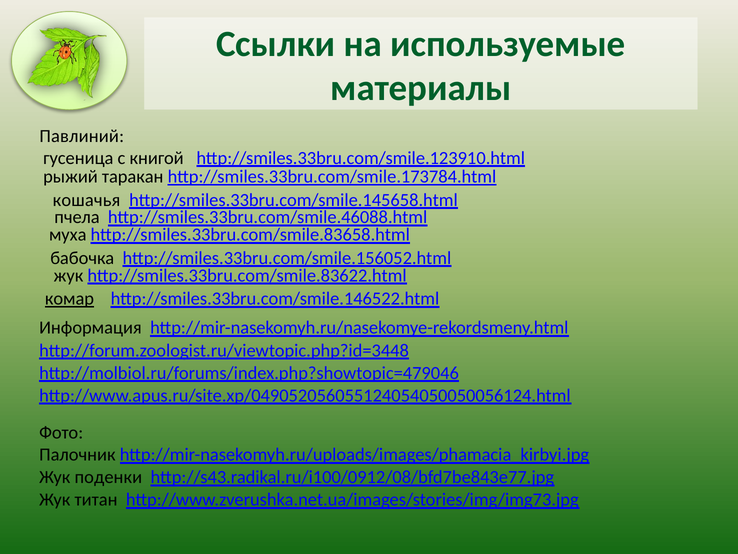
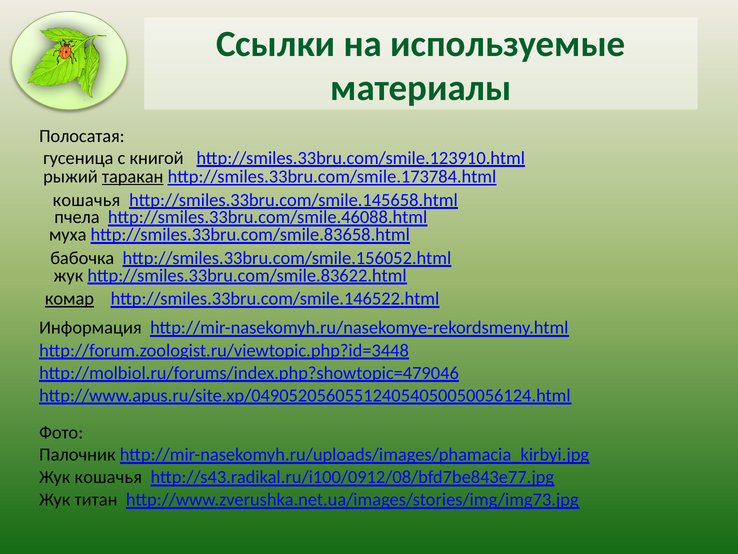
Павлиний: Павлиний -> Полосатая
таракан underline: none -> present
Жук поденки: поденки -> кошачья
